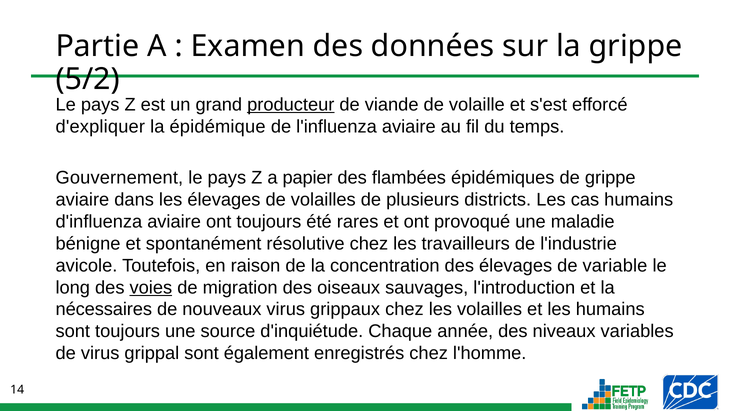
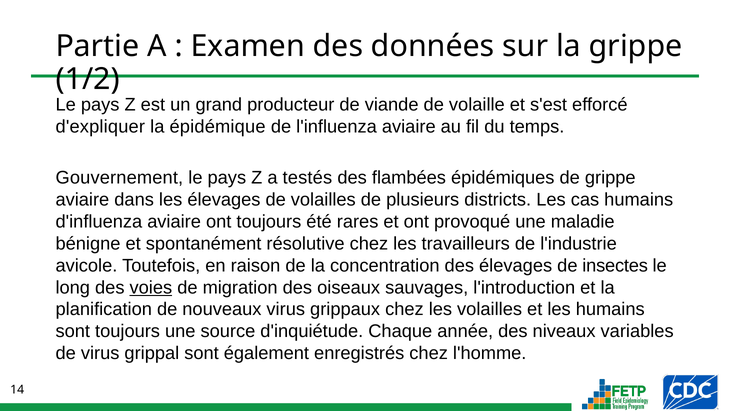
5/2: 5/2 -> 1/2
producteur underline: present -> none
papier: papier -> testés
variable: variable -> insectes
nécessaires: nécessaires -> planification
